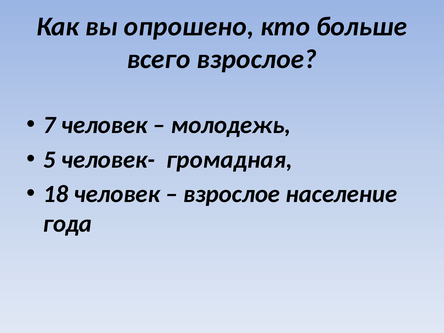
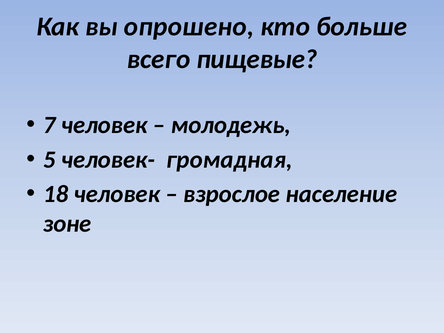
всего взрослое: взрослое -> пищевые
года: года -> зоне
